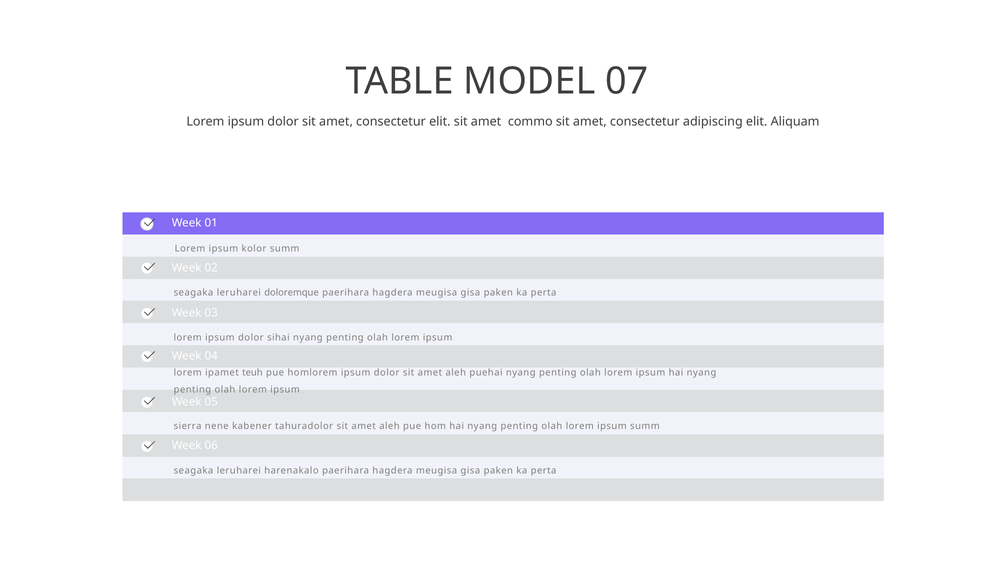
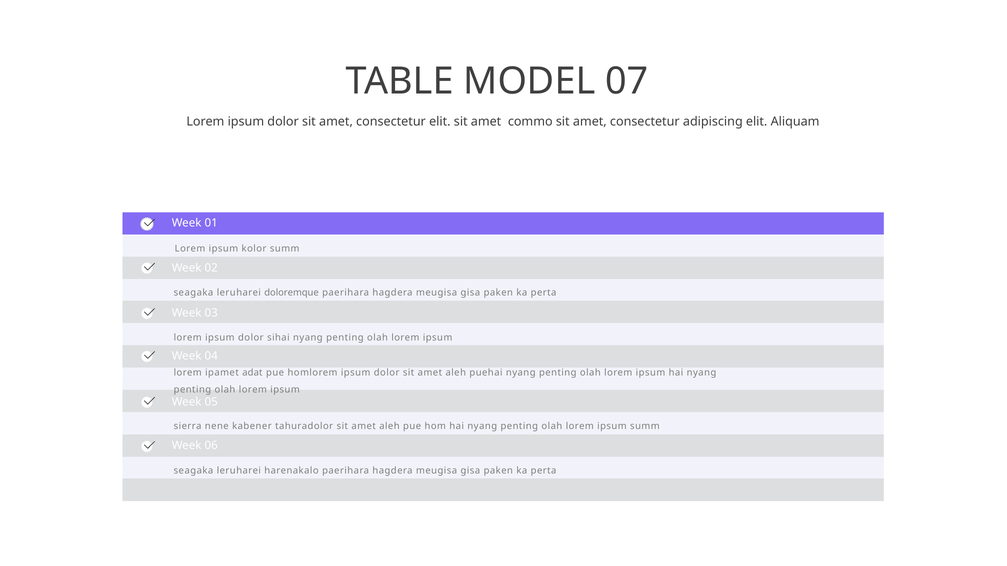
teuh: teuh -> adat
